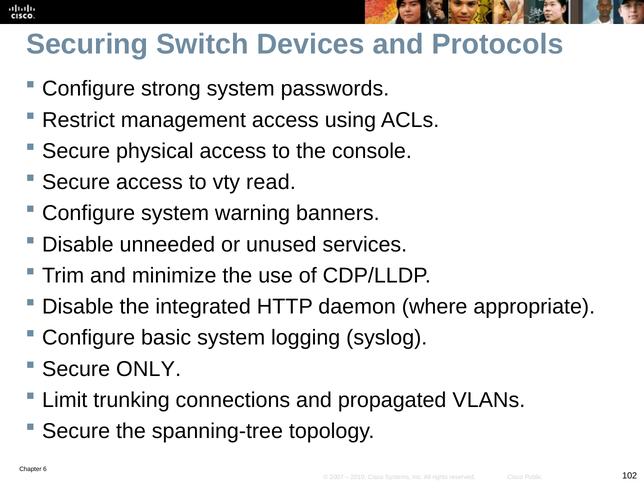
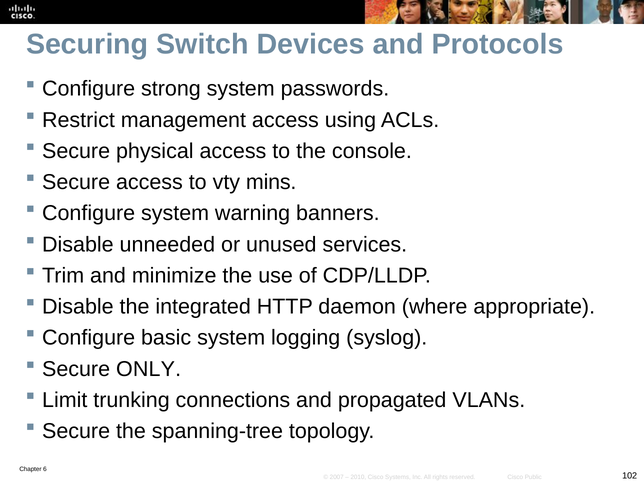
read: read -> mins
